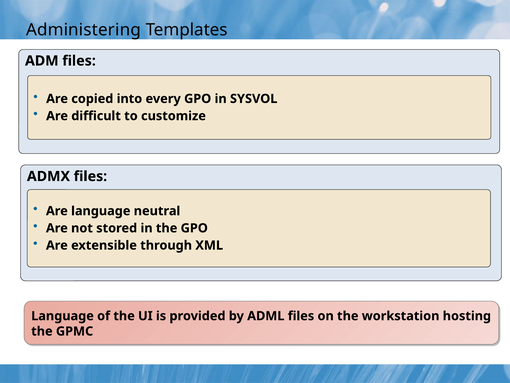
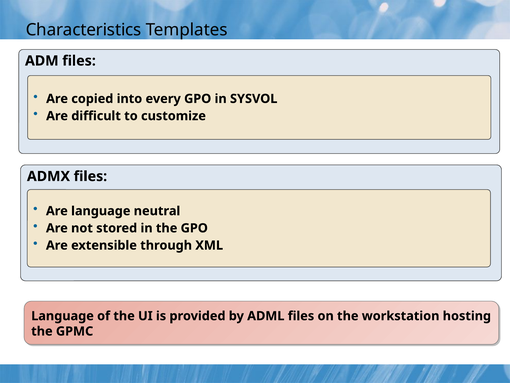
Administering: Administering -> Characteristics
